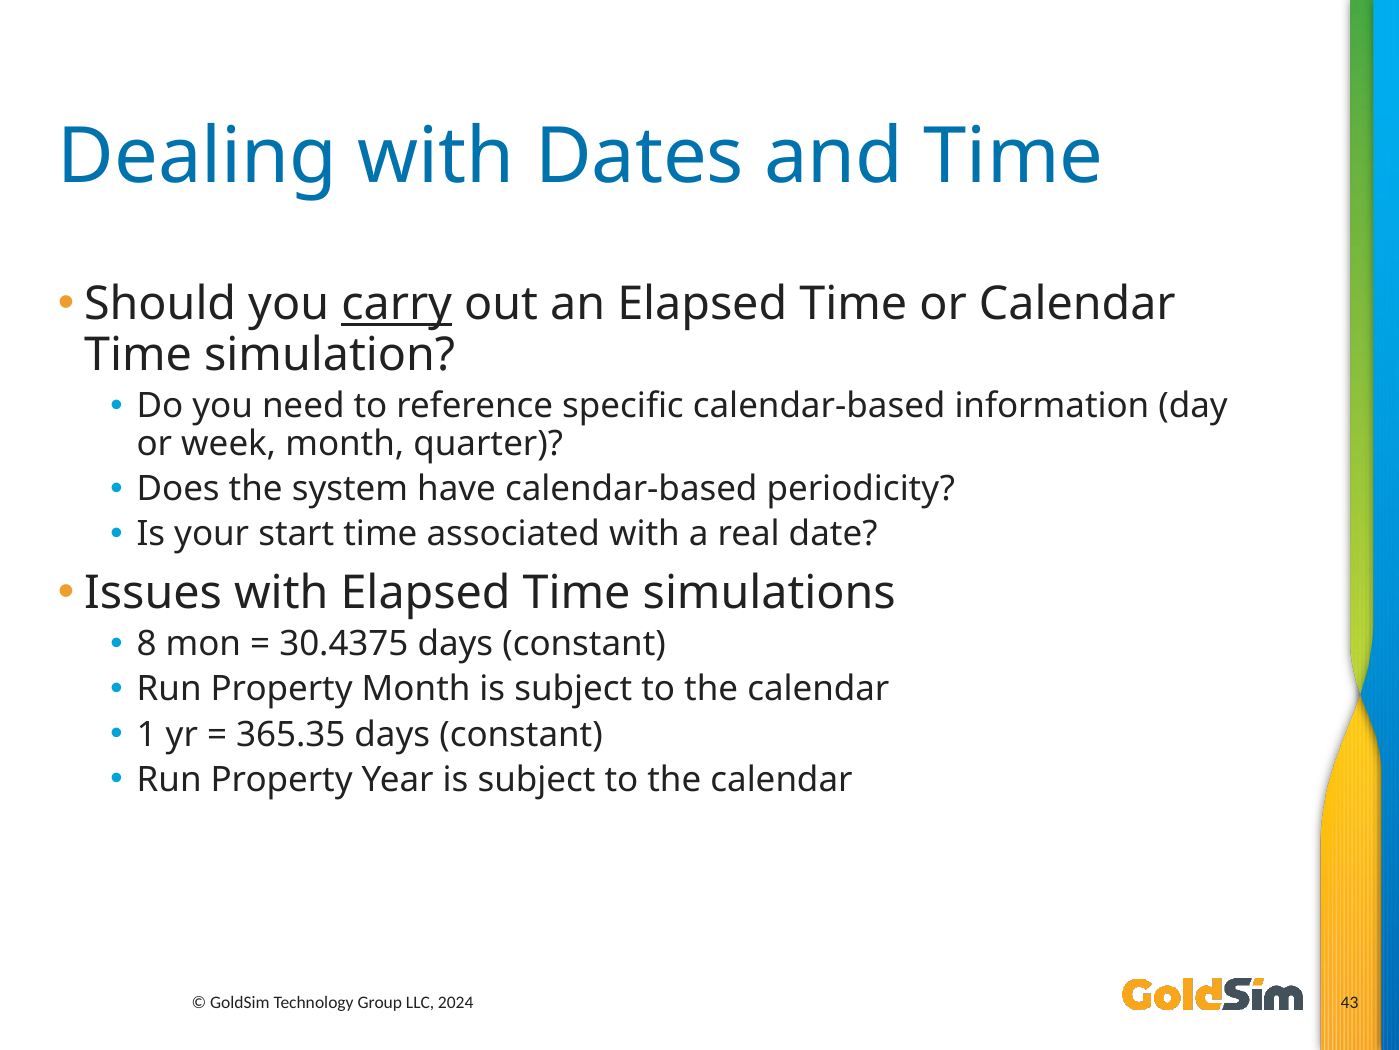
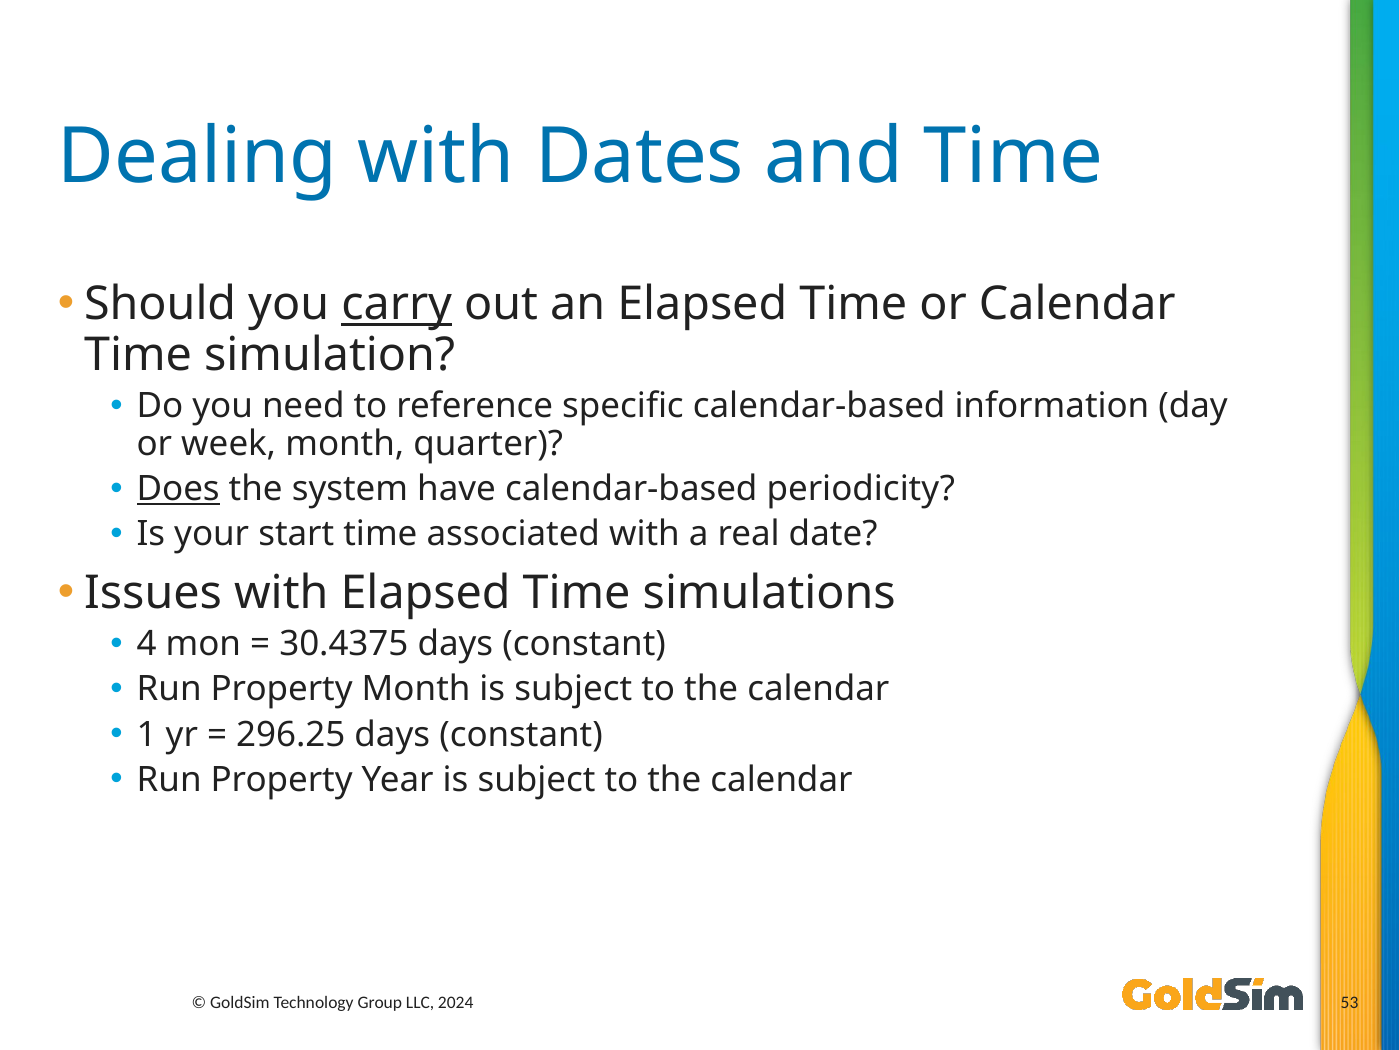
Does underline: none -> present
8: 8 -> 4
365.35: 365.35 -> 296.25
43: 43 -> 53
